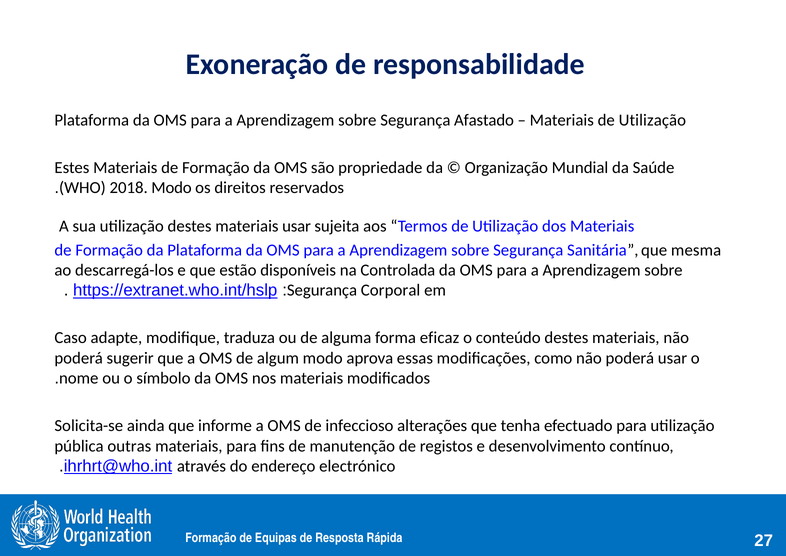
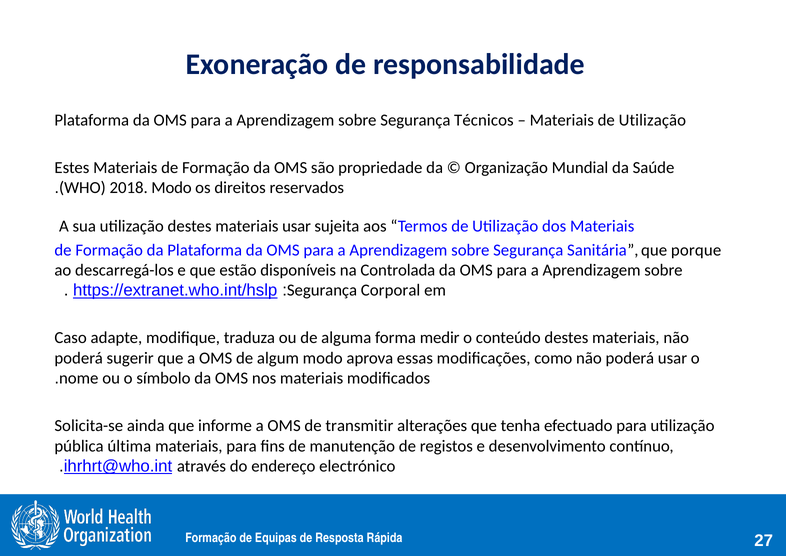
Afastado: Afastado -> Técnicos
mesma: mesma -> porque
eficaz: eficaz -> medir
infeccioso: infeccioso -> transmitir
outras: outras -> última
